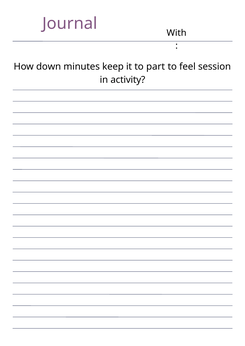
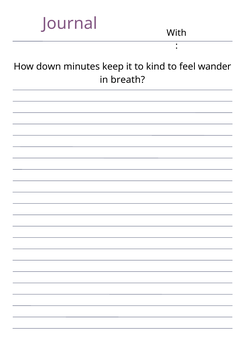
part: part -> kind
session: session -> wander
activity: activity -> breath
